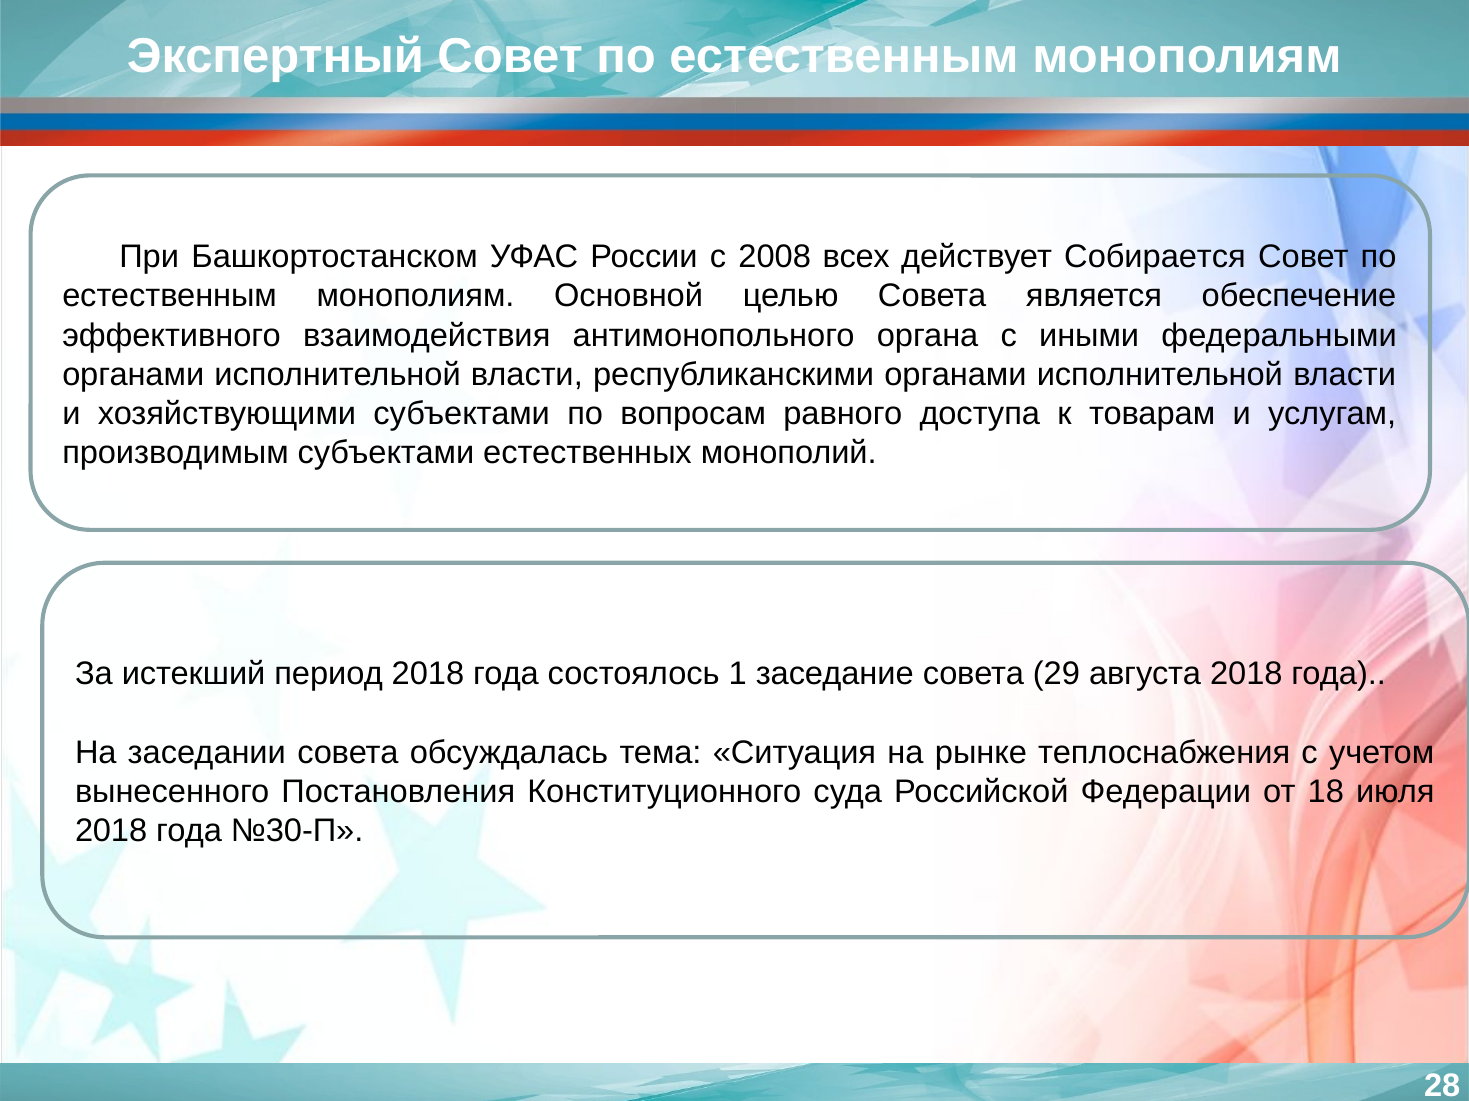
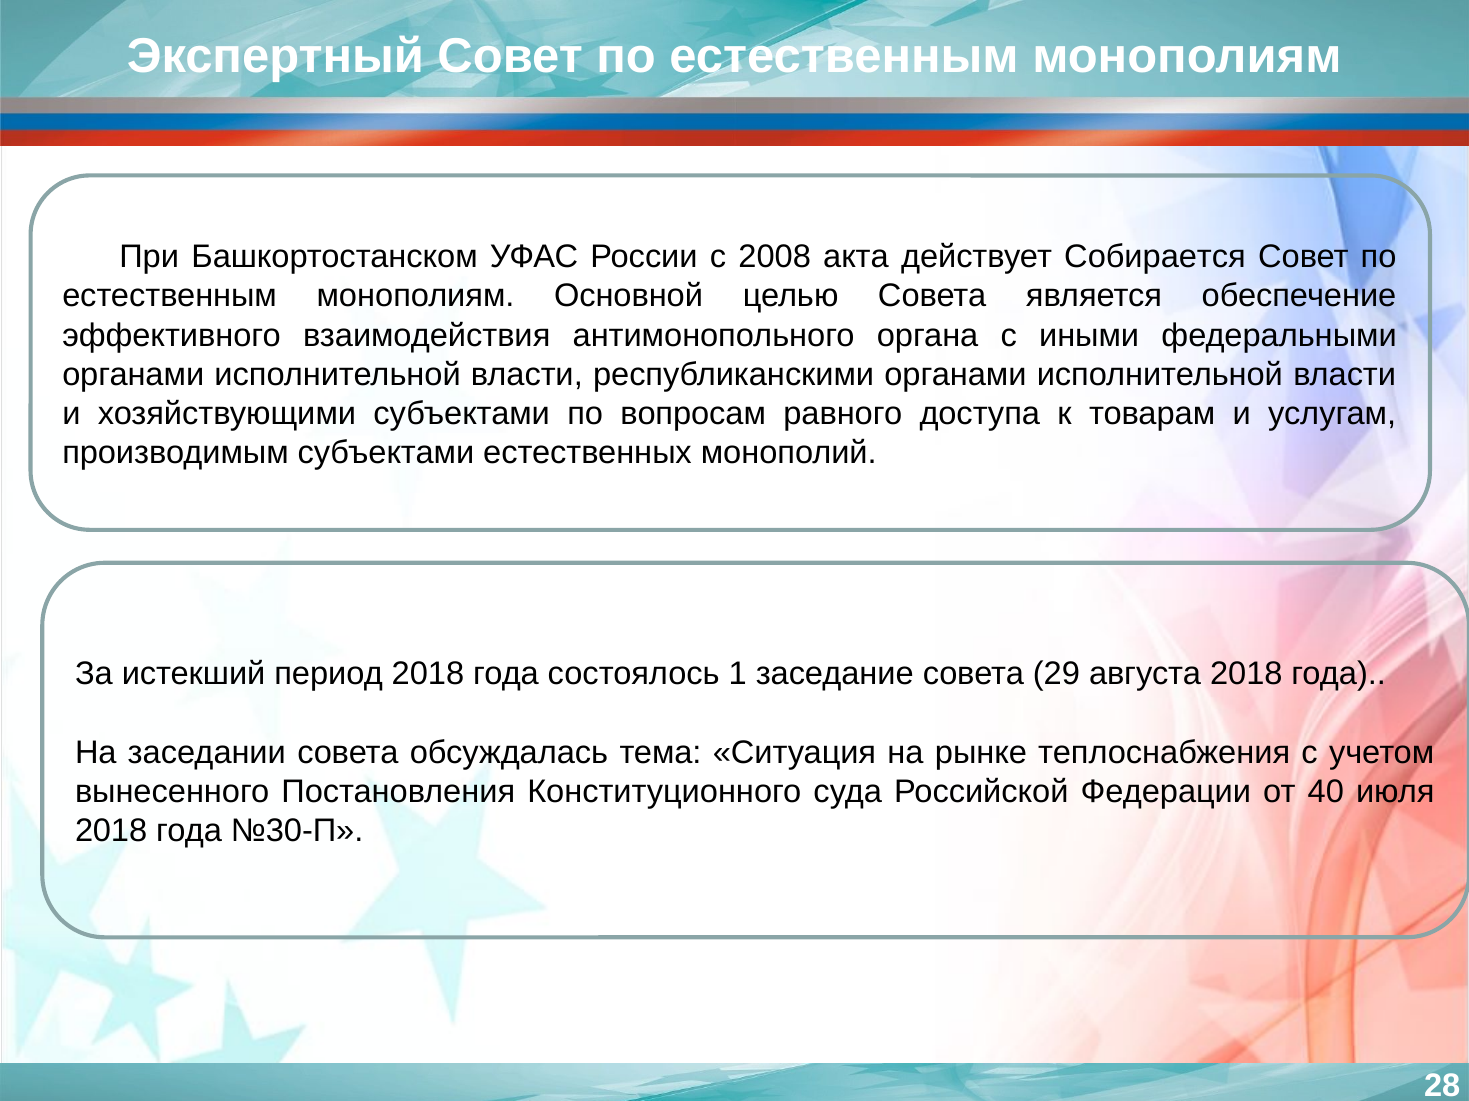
всех: всех -> акта
18: 18 -> 40
